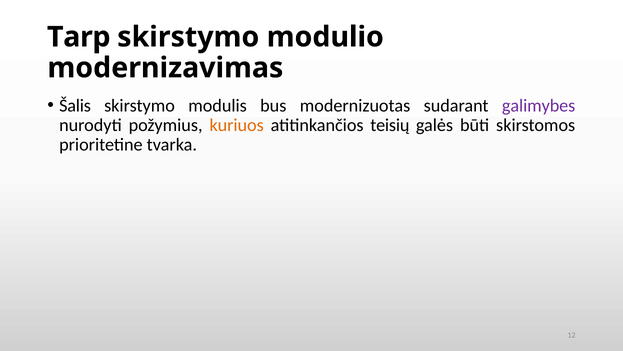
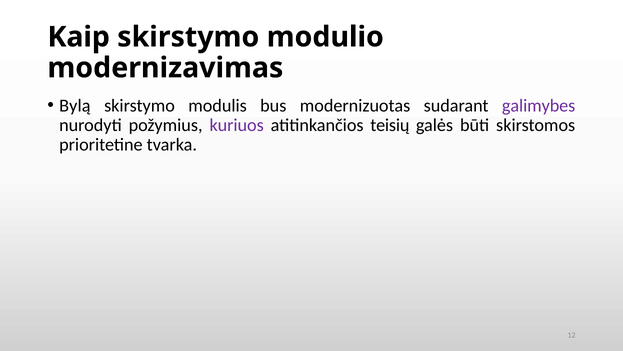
Tarp: Tarp -> Kaip
Šalis: Šalis -> Bylą
kuriuos colour: orange -> purple
